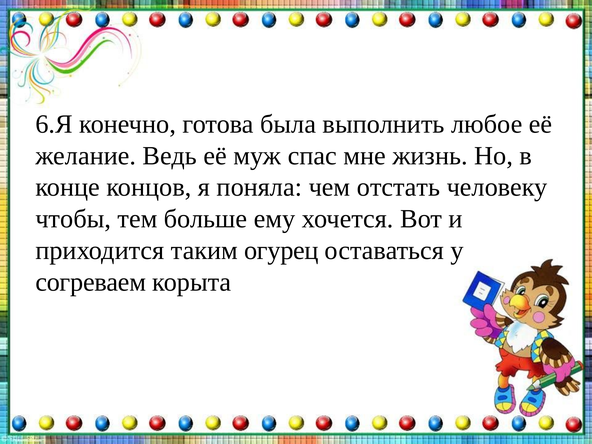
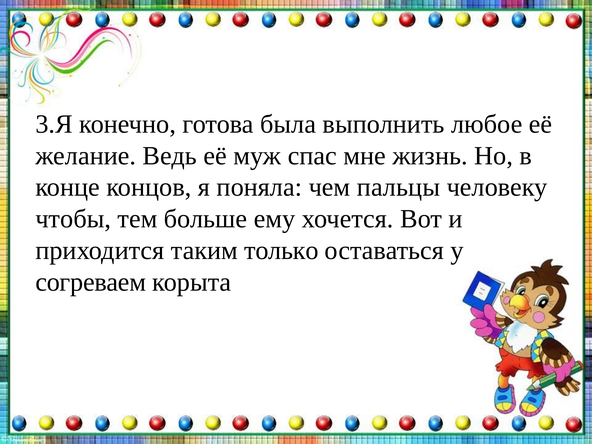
6.Я: 6.Я -> 3.Я
отстать: отстать -> пальцы
огурец: огурец -> только
